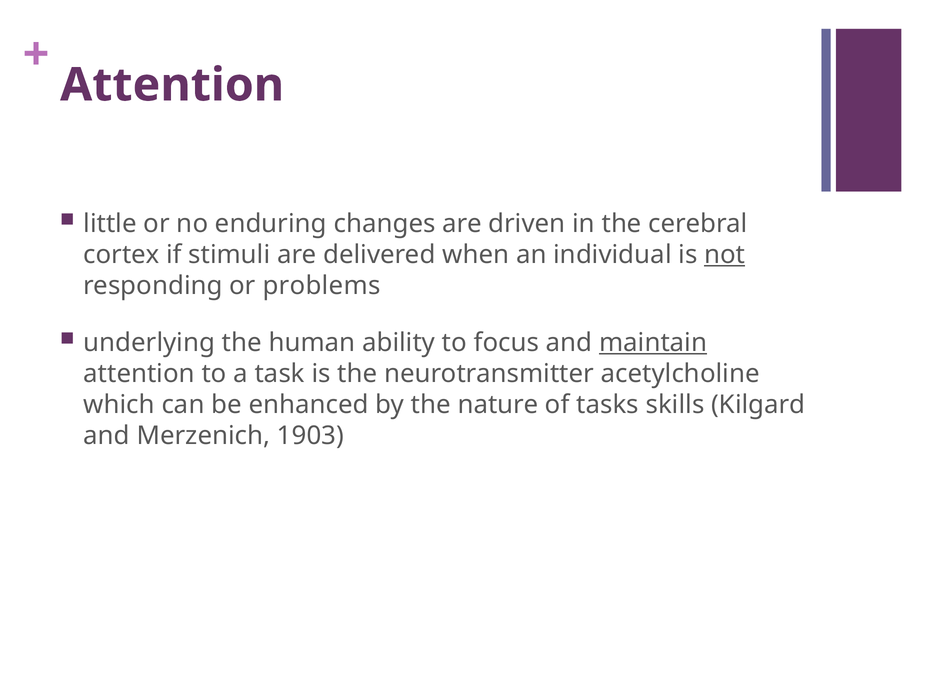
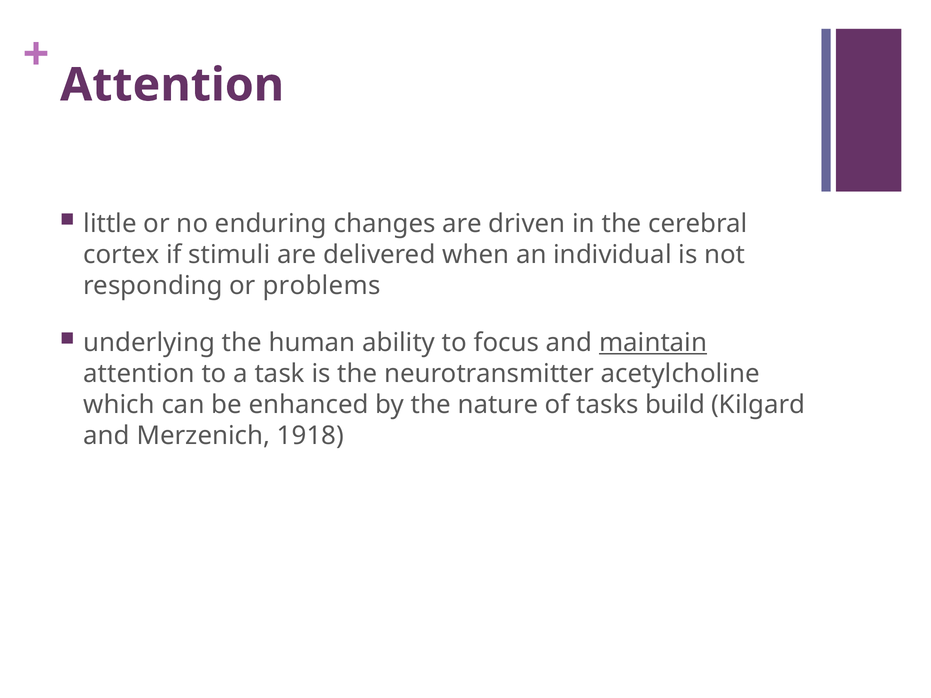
not underline: present -> none
skills: skills -> build
1903: 1903 -> 1918
